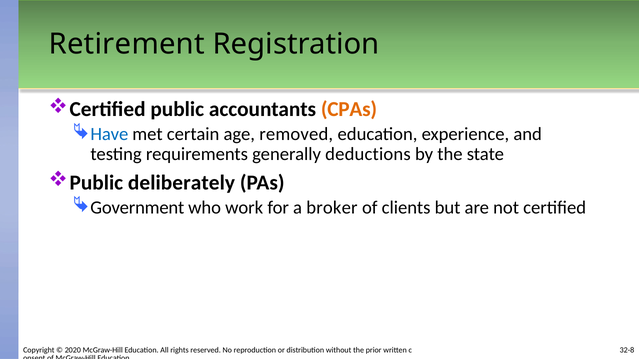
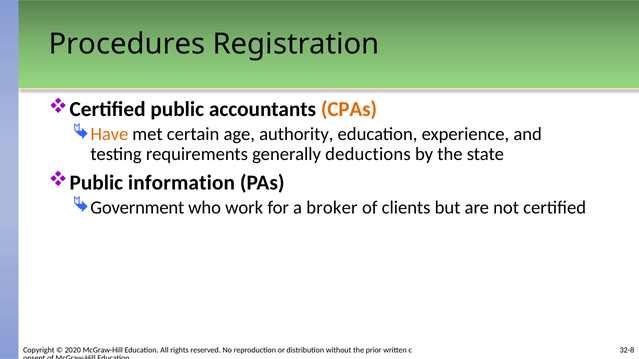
Retirement: Retirement -> Procedures
Have colour: blue -> orange
removed: removed -> authority
deliberately: deliberately -> information
